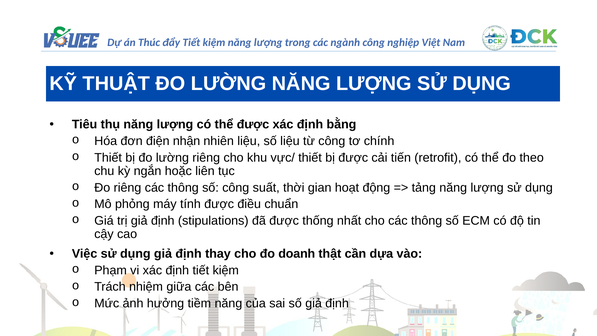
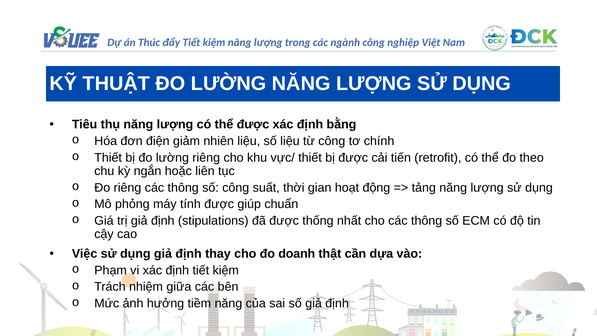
nhận: nhận -> giảm
điều: điều -> giúp
